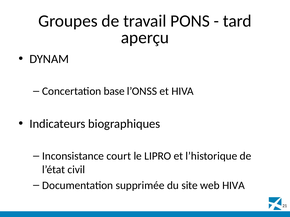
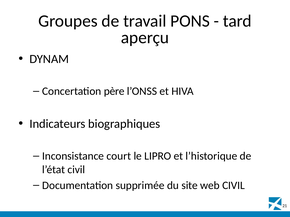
base: base -> père
web HIVA: HIVA -> CIVIL
